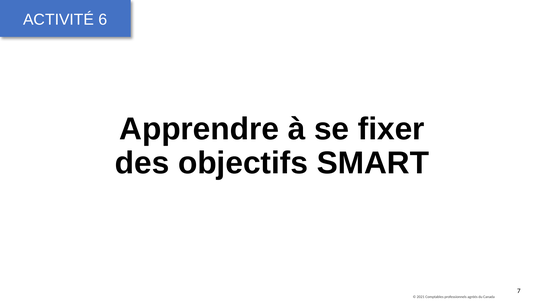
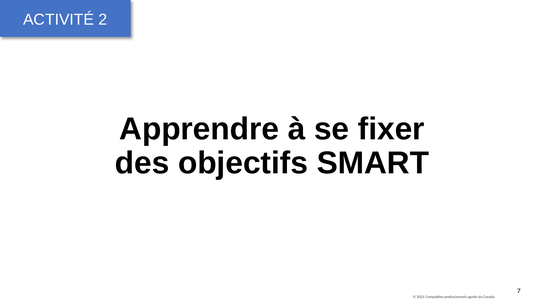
6: 6 -> 2
